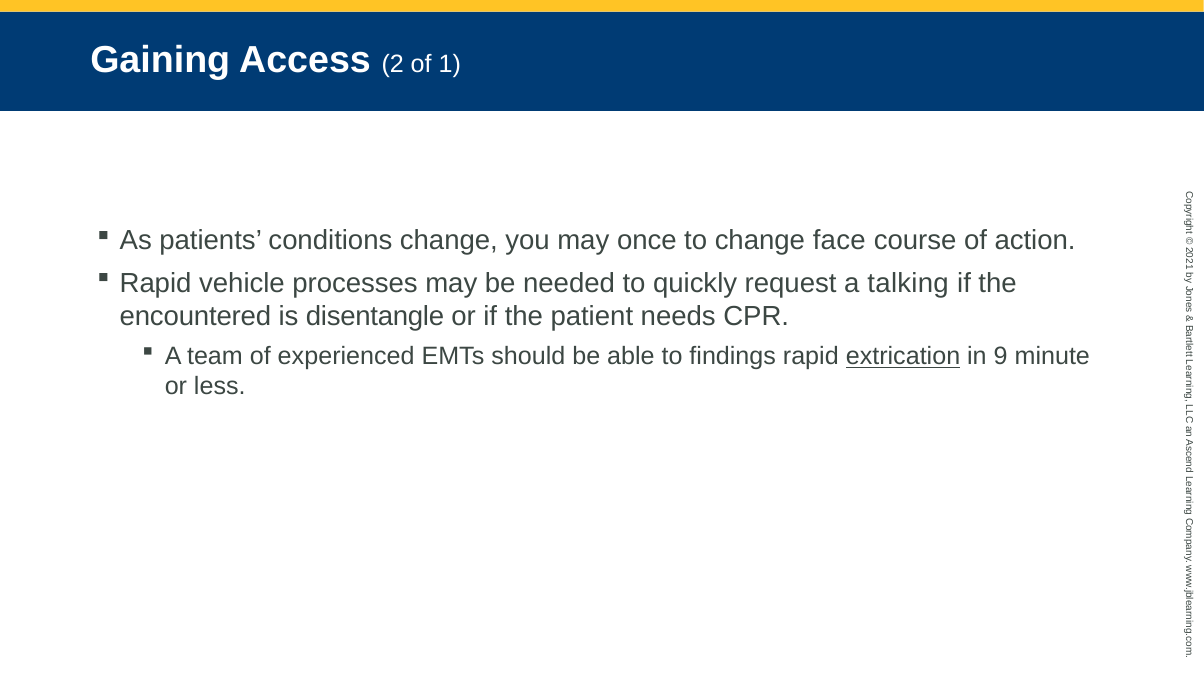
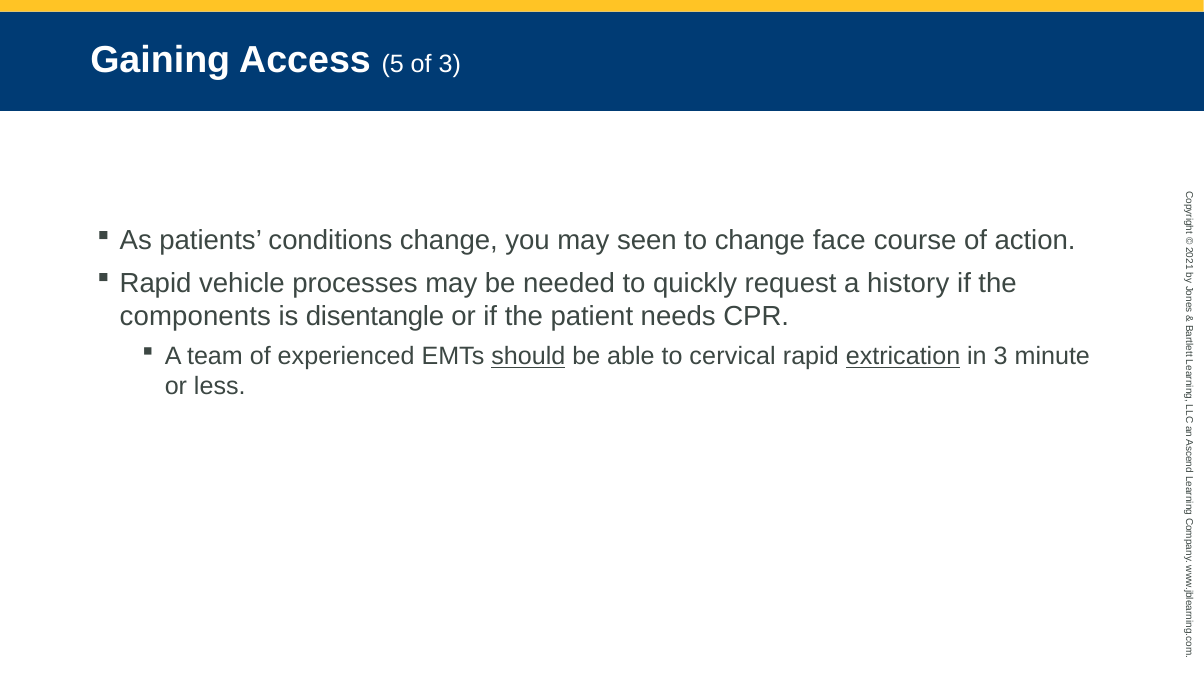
Access 2: 2 -> 5
of 1: 1 -> 3
once: once -> seen
talking: talking -> history
encountered: encountered -> components
should underline: none -> present
findings: findings -> cervical
in 9: 9 -> 3
